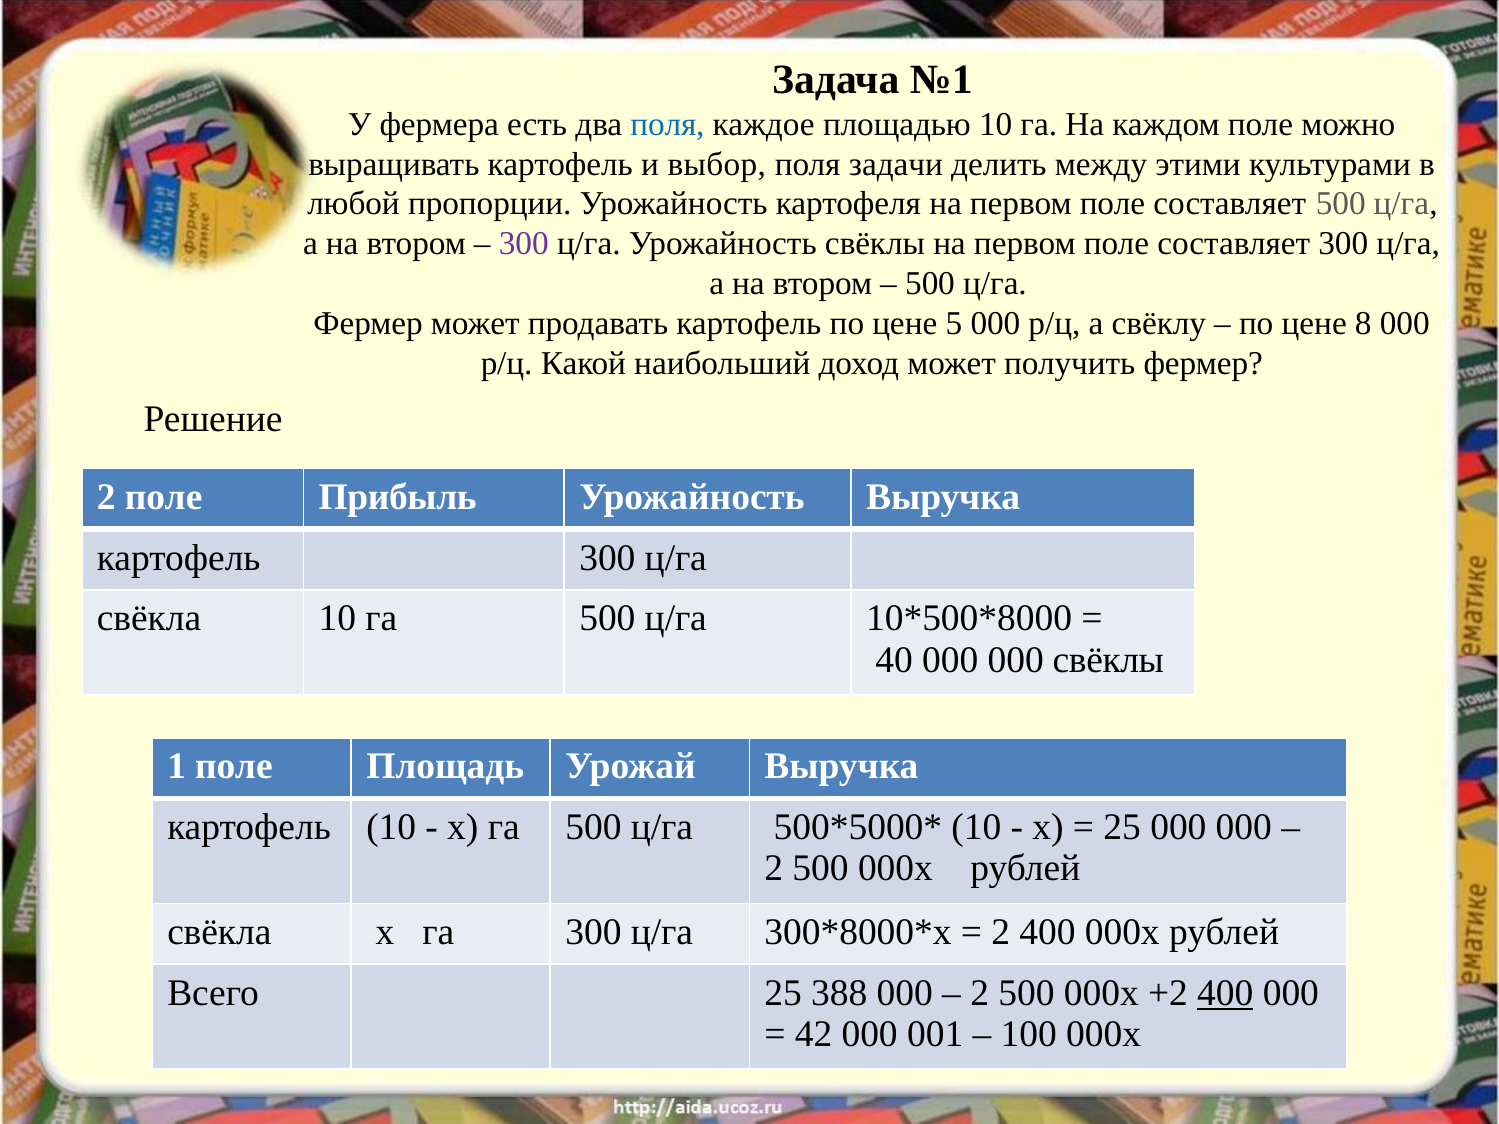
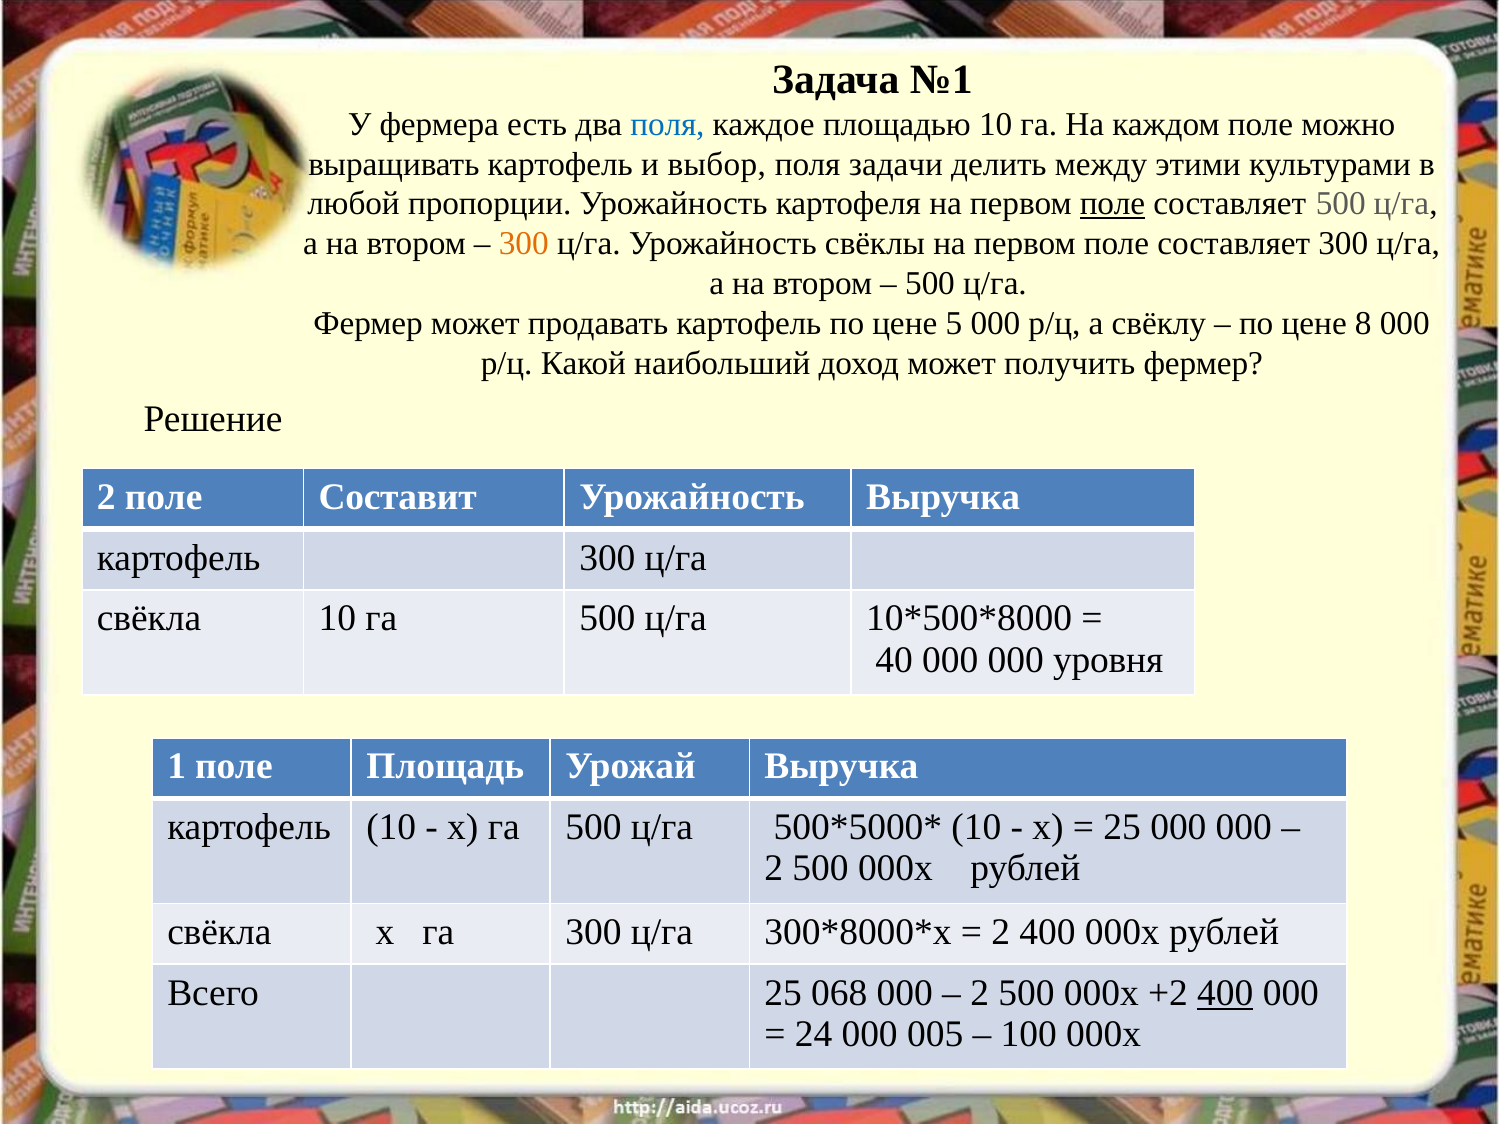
поле at (1112, 204) underline: none -> present
300 at (524, 244) colour: purple -> orange
Прибыль: Прибыль -> Составит
000 свёклы: свёклы -> уровня
388: 388 -> 068
42: 42 -> 24
001: 001 -> 005
